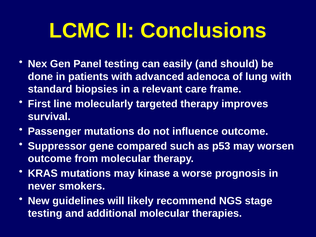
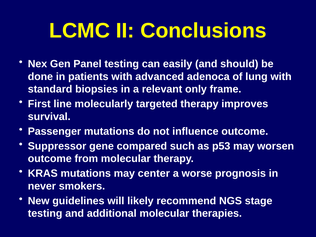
care: care -> only
kinase: kinase -> center
